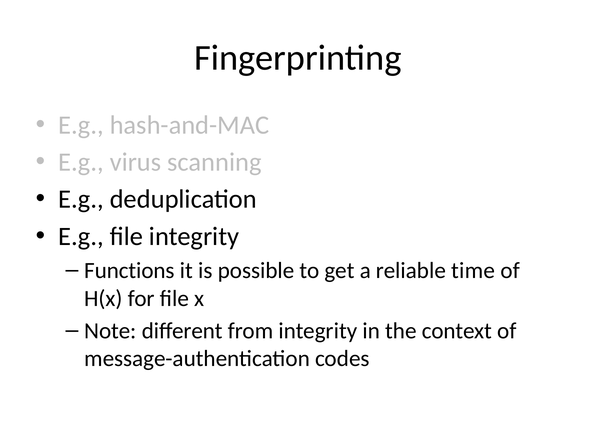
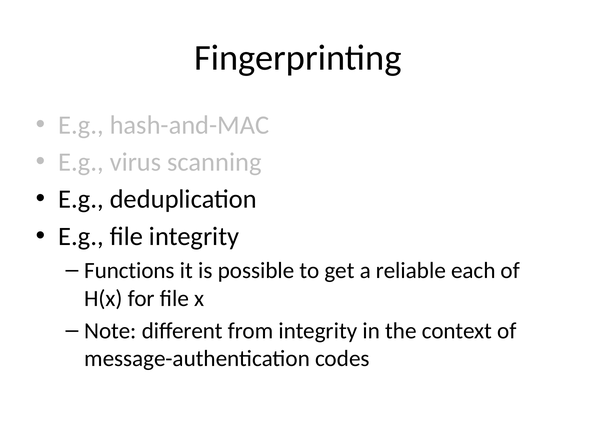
time: time -> each
